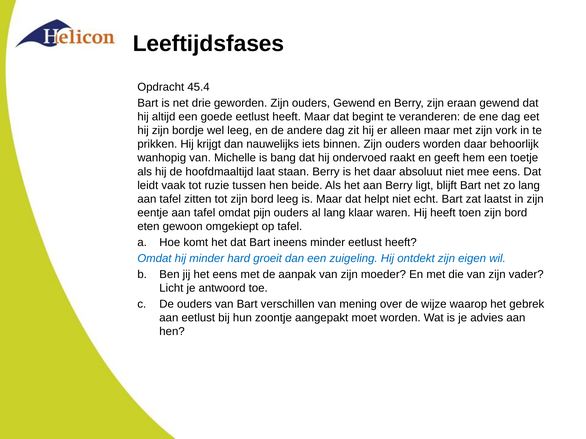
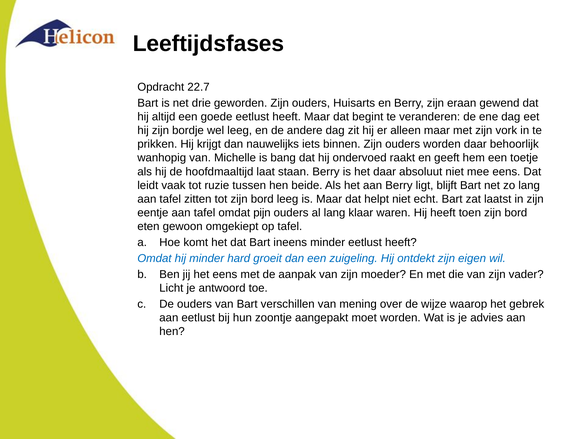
45.4: 45.4 -> 22.7
ouders Gewend: Gewend -> Huisarts
